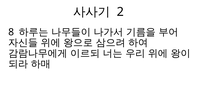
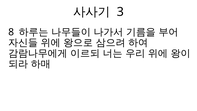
2: 2 -> 3
